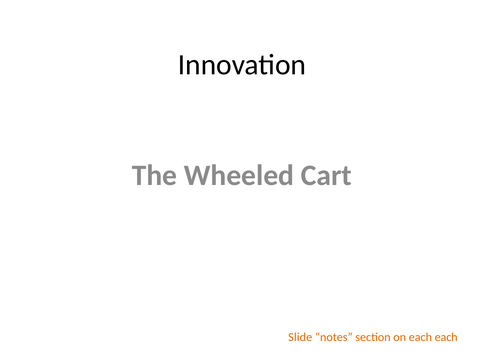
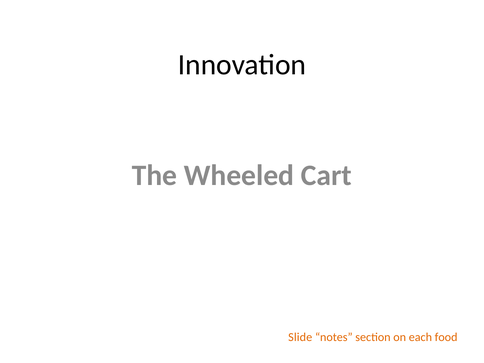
each each: each -> food
